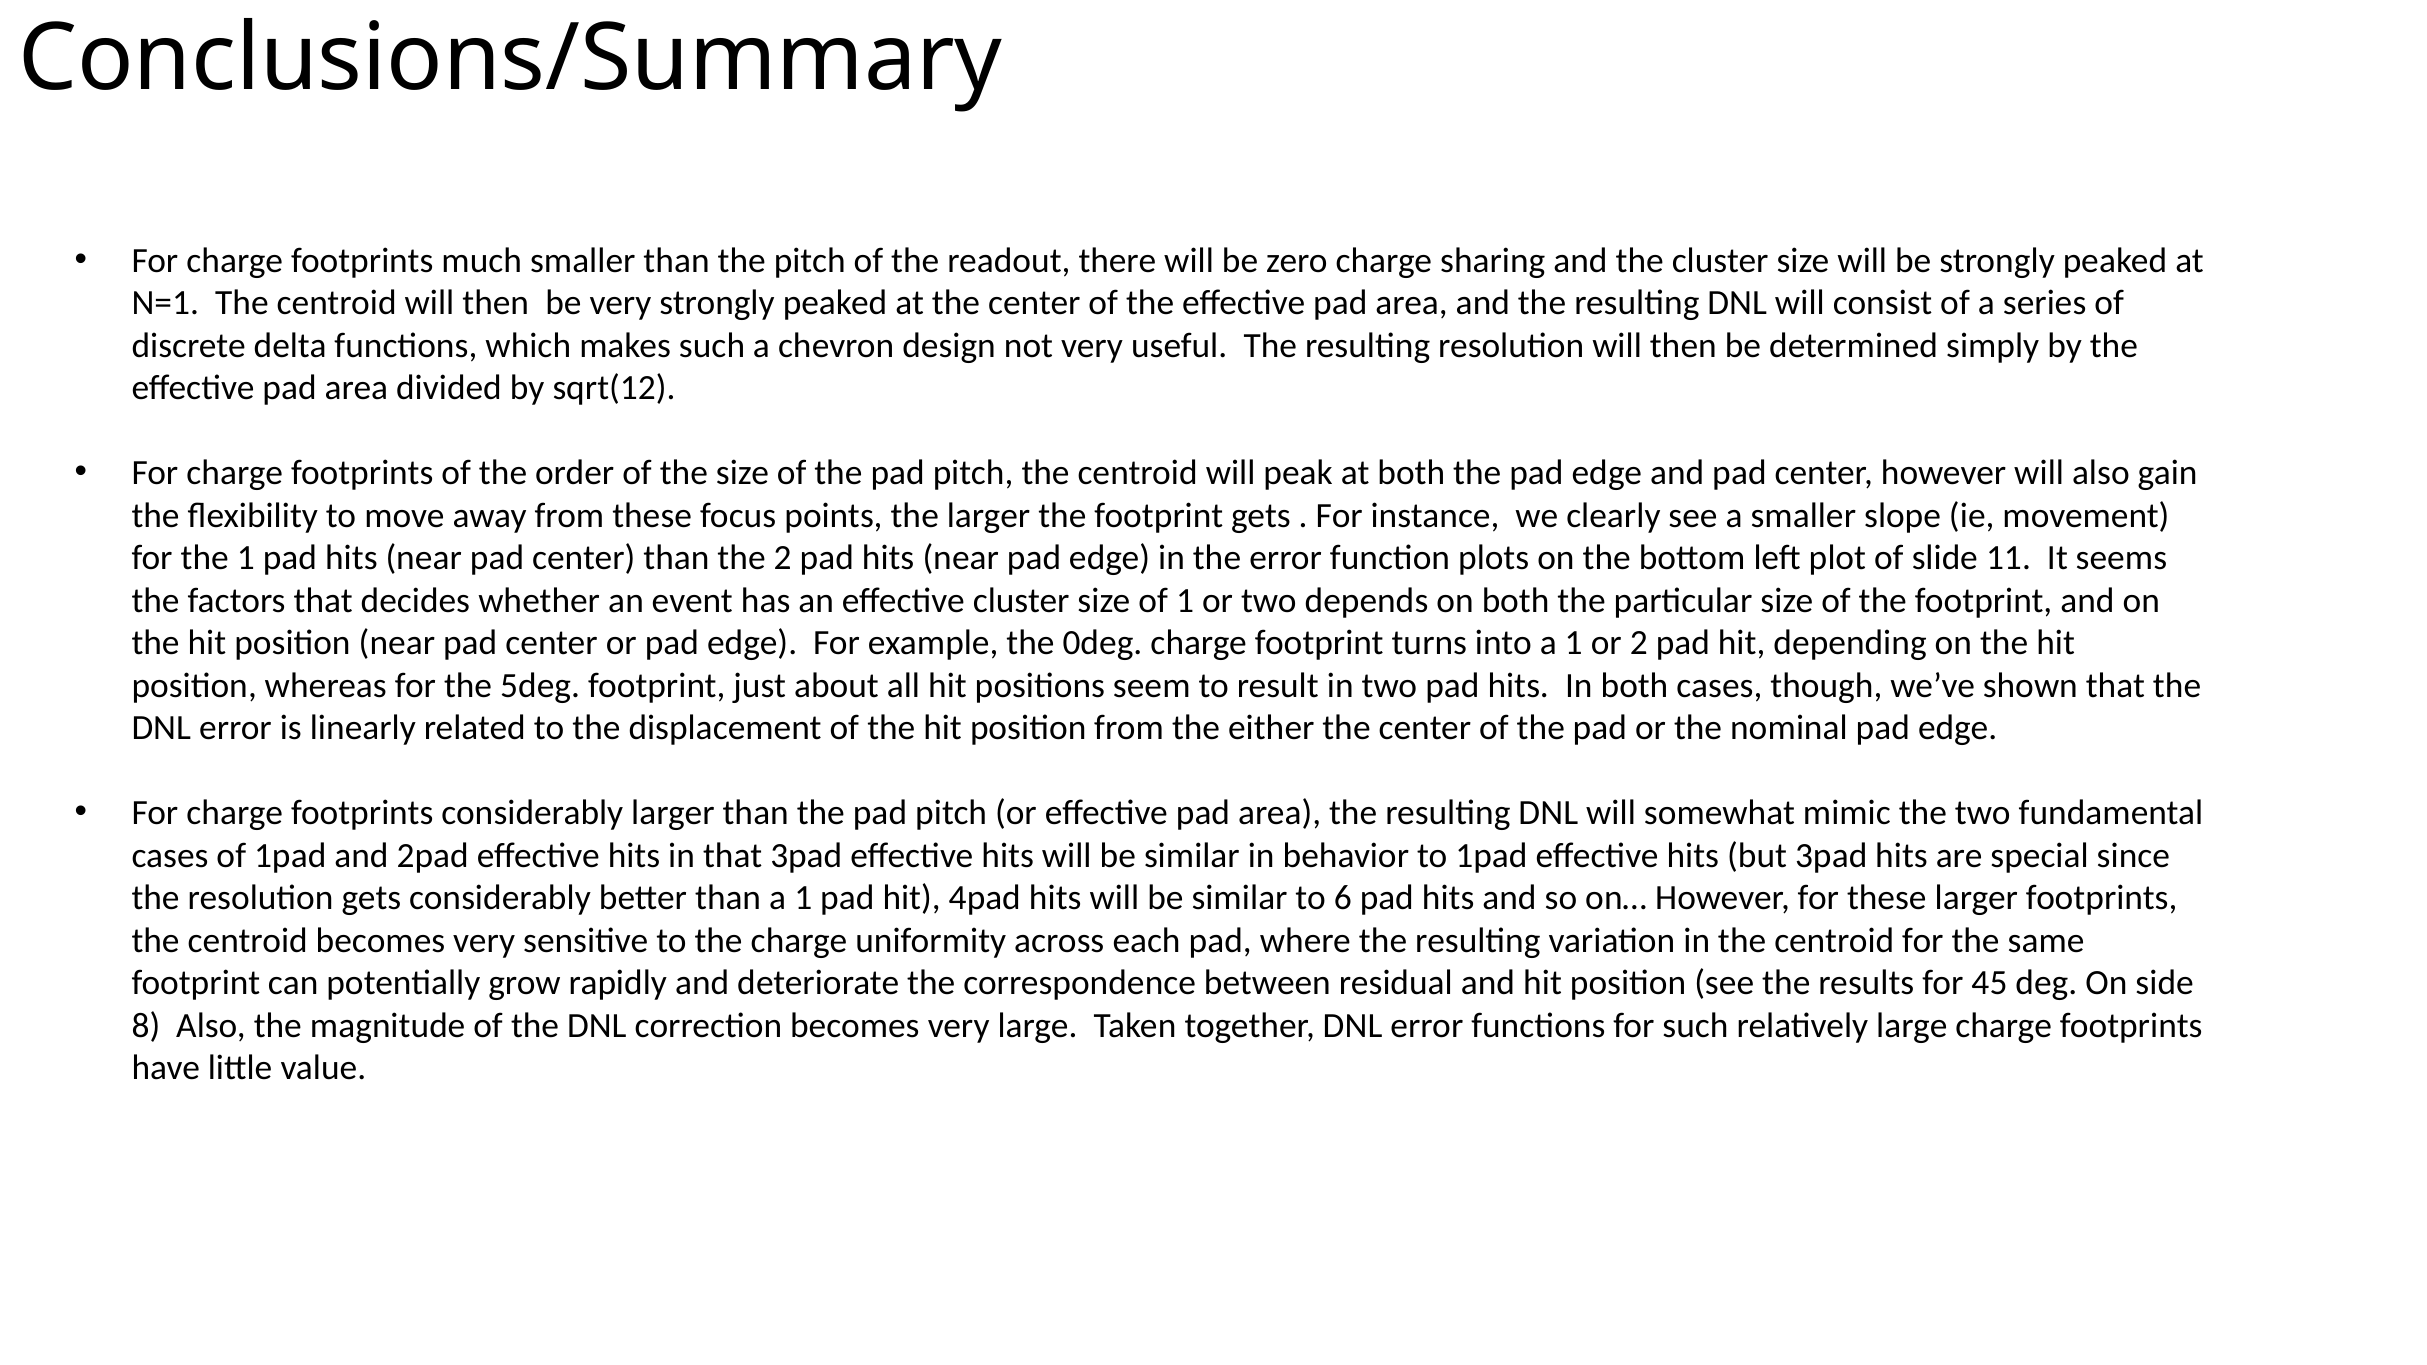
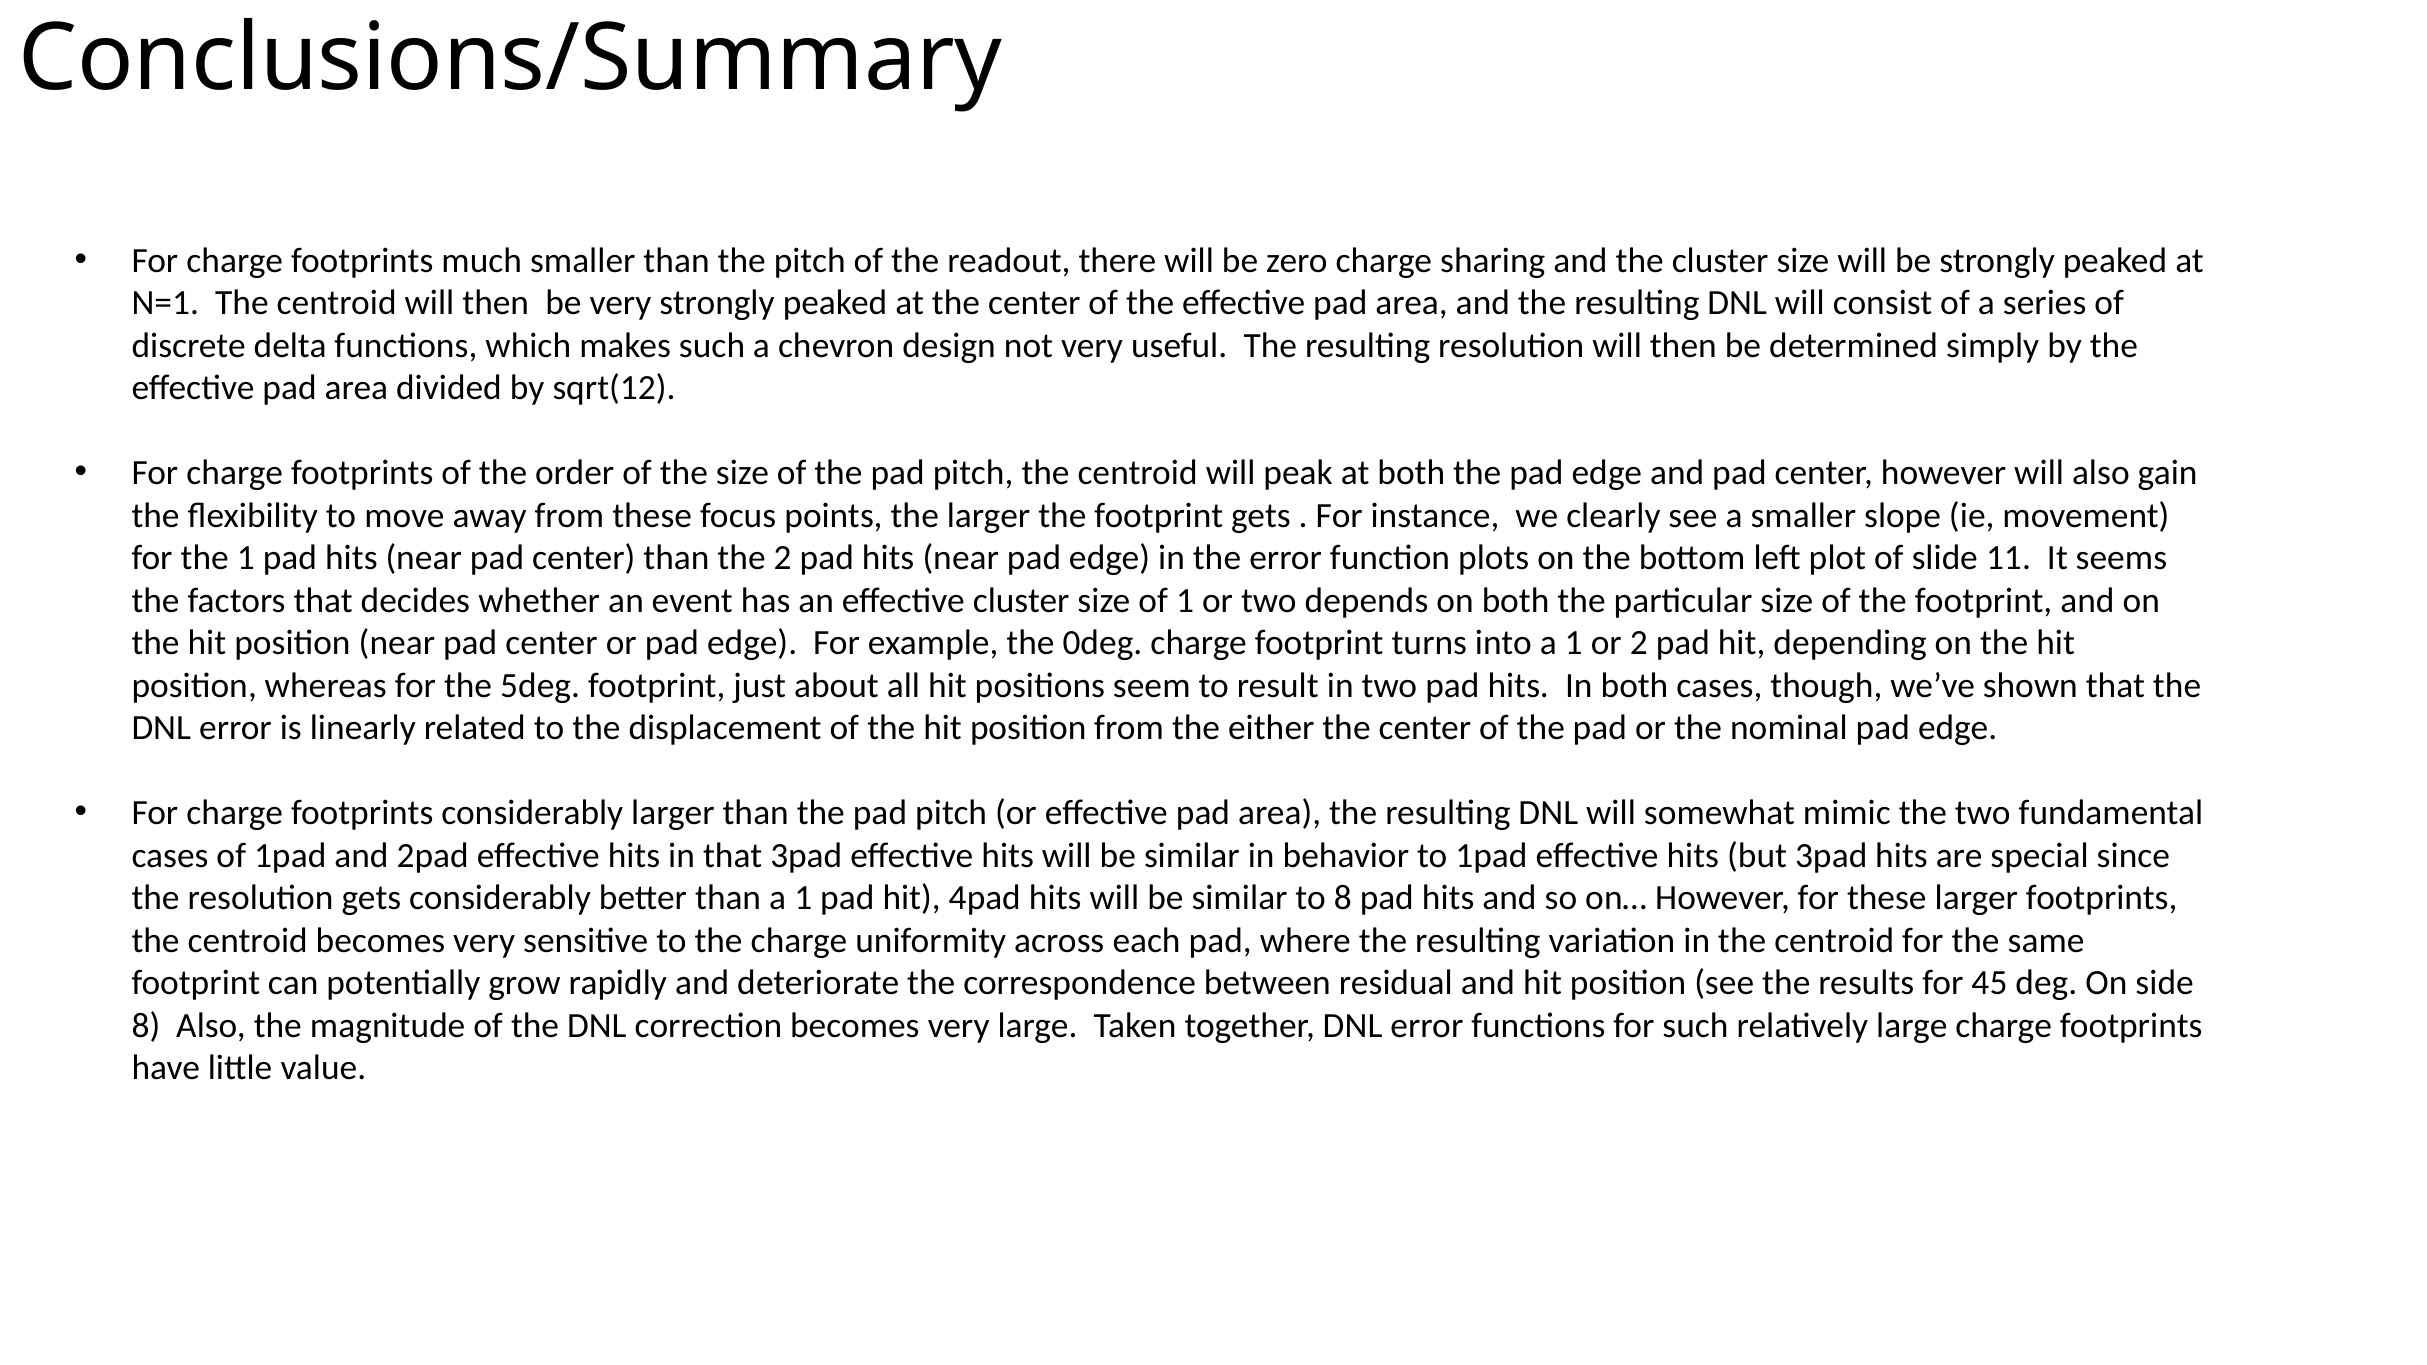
to 6: 6 -> 8
